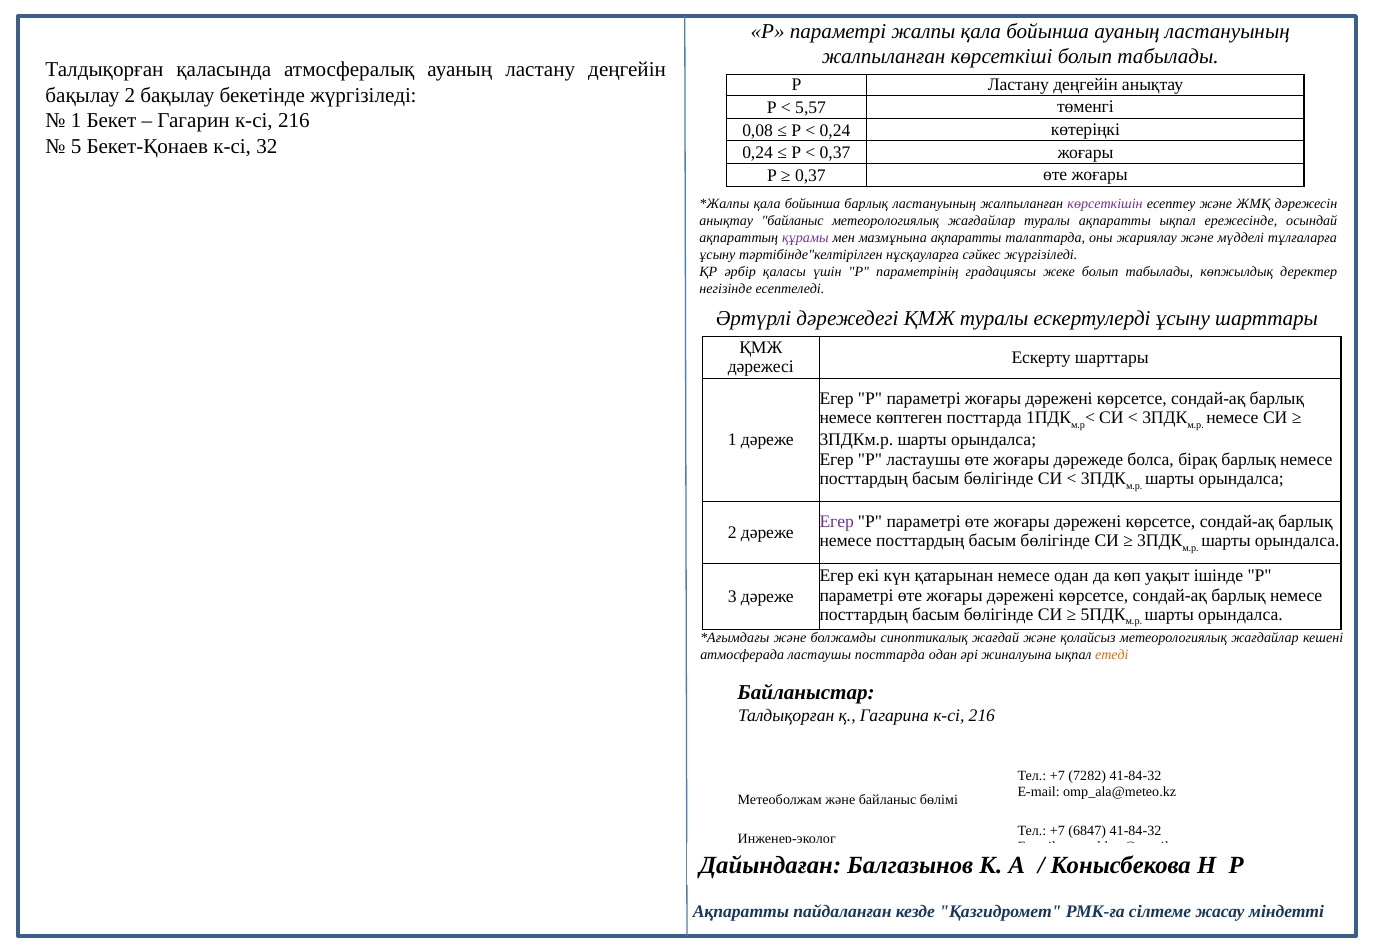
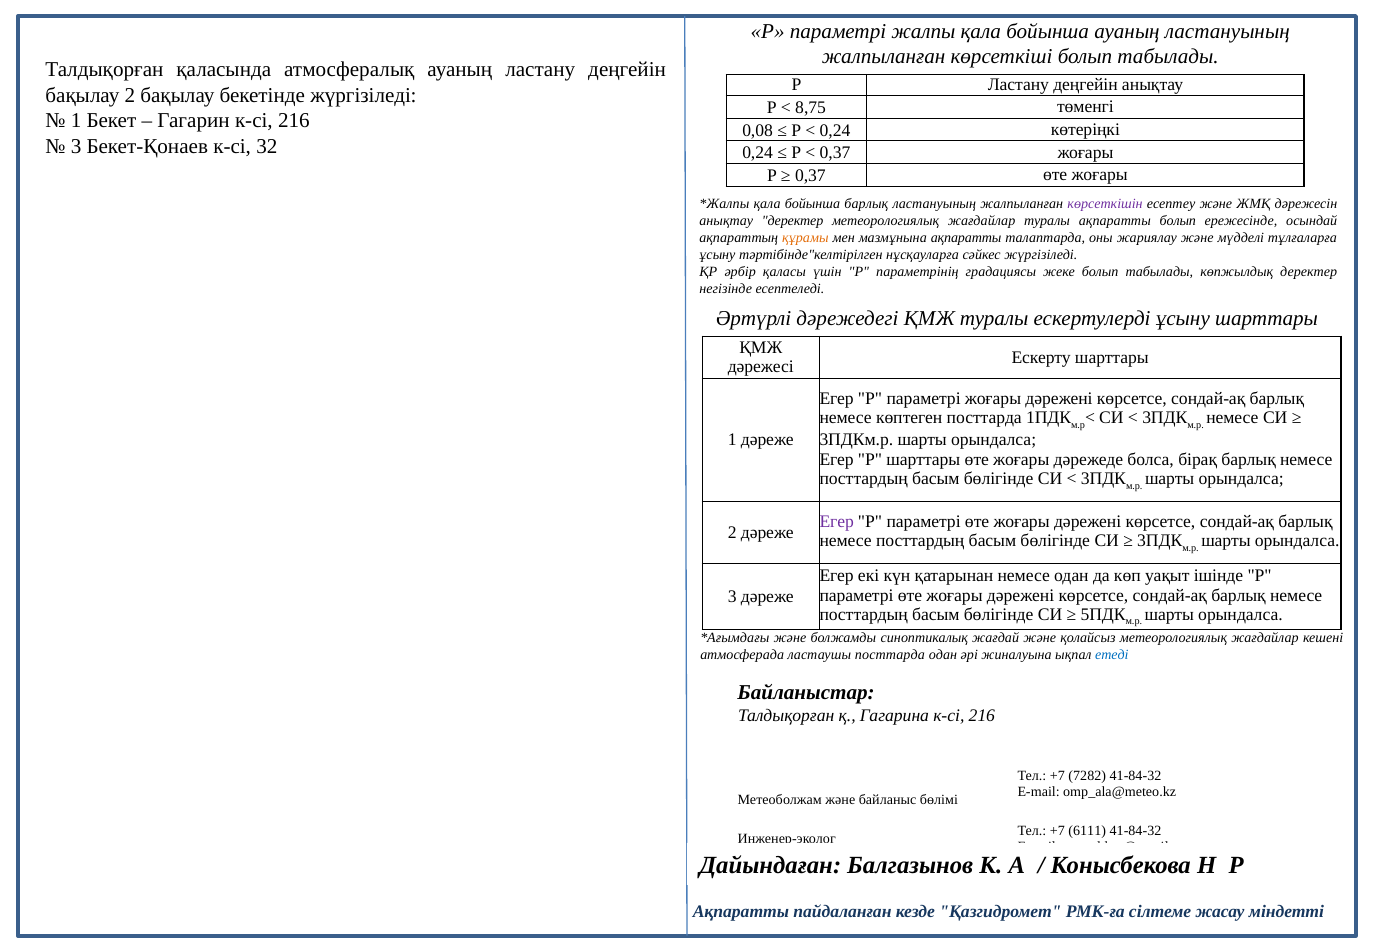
5,57: 5,57 -> 8,75
5 at (76, 146): 5 -> 3
анықтау байланыс: байланыс -> деректер
ақпаратты ықпал: ықпал -> болып
құрамы colour: purple -> orange
P ластаушы: ластаушы -> шарттары
етеді colour: orange -> blue
6847: 6847 -> 6111
